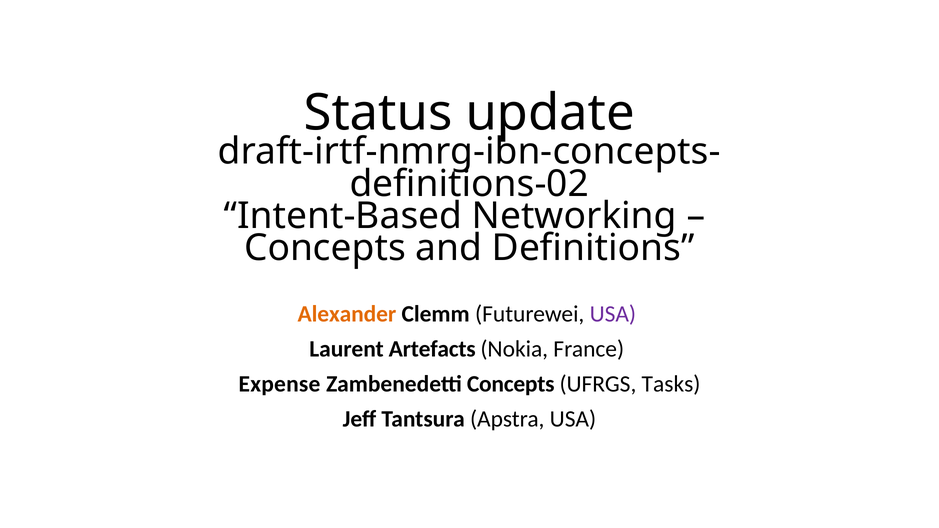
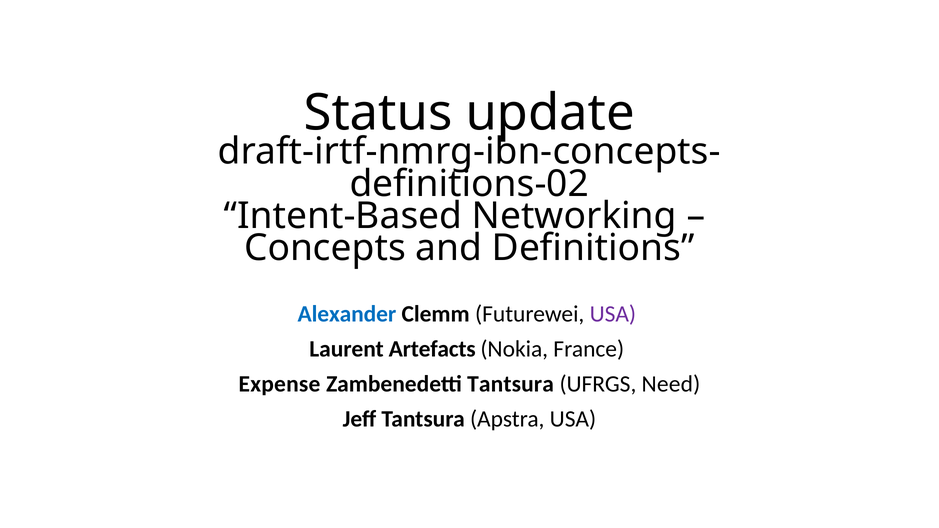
Alexander colour: orange -> blue
Zambenedetti Concepts: Concepts -> Tantsura
Tasks: Tasks -> Need
